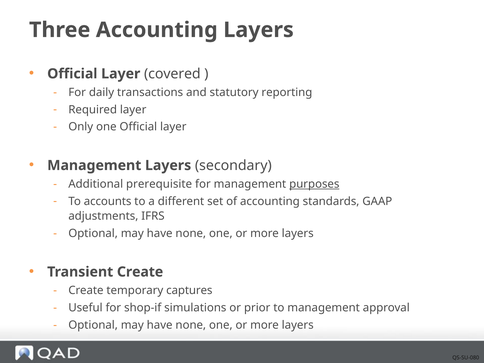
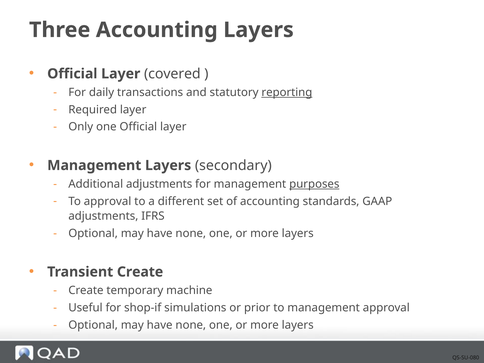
reporting underline: none -> present
Additional prerequisite: prerequisite -> adjustments
To accounts: accounts -> approval
captures: captures -> machine
